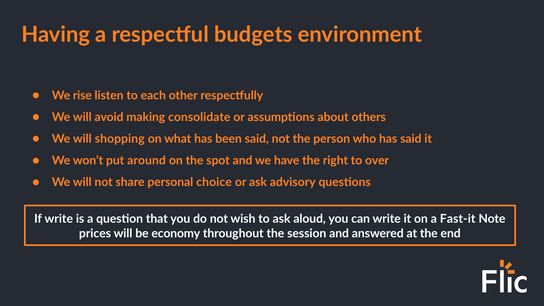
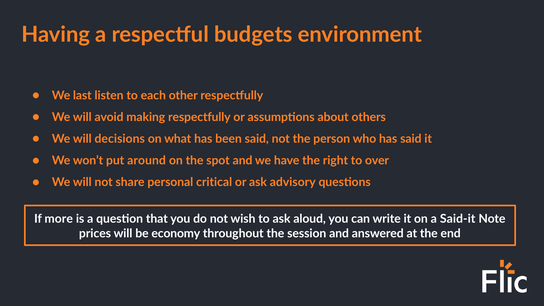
rise: rise -> last
making consolidate: consolidate -> respectfully
shopping: shopping -> decisions
choice: choice -> critical
If write: write -> more
Fast-it: Fast-it -> Said-it
